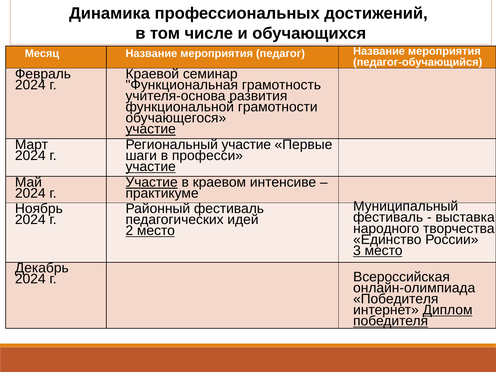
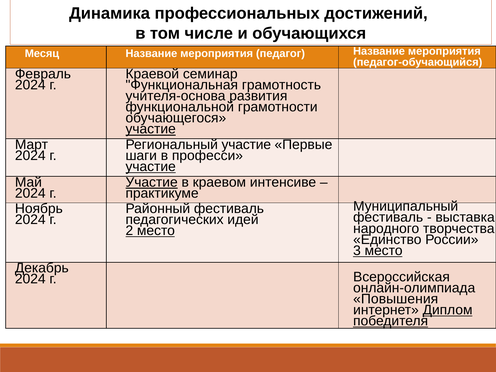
Победителя at (396, 299): Победителя -> Повышения
